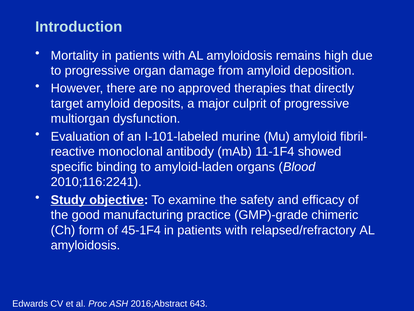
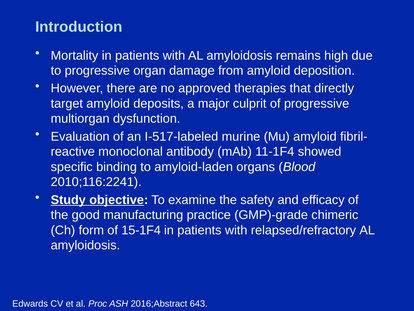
I-101-labeled: I-101-labeled -> I-517-labeled
45-1F4: 45-1F4 -> 15-1F4
